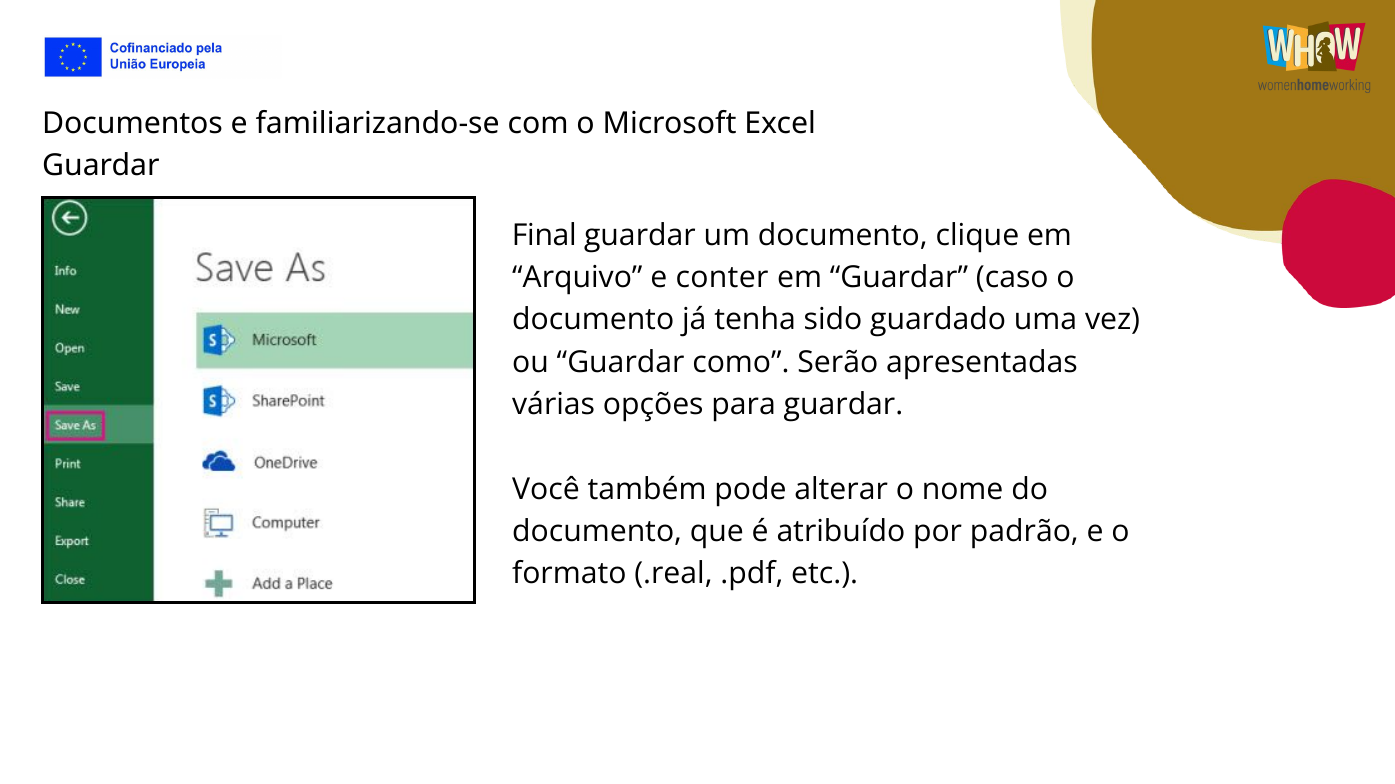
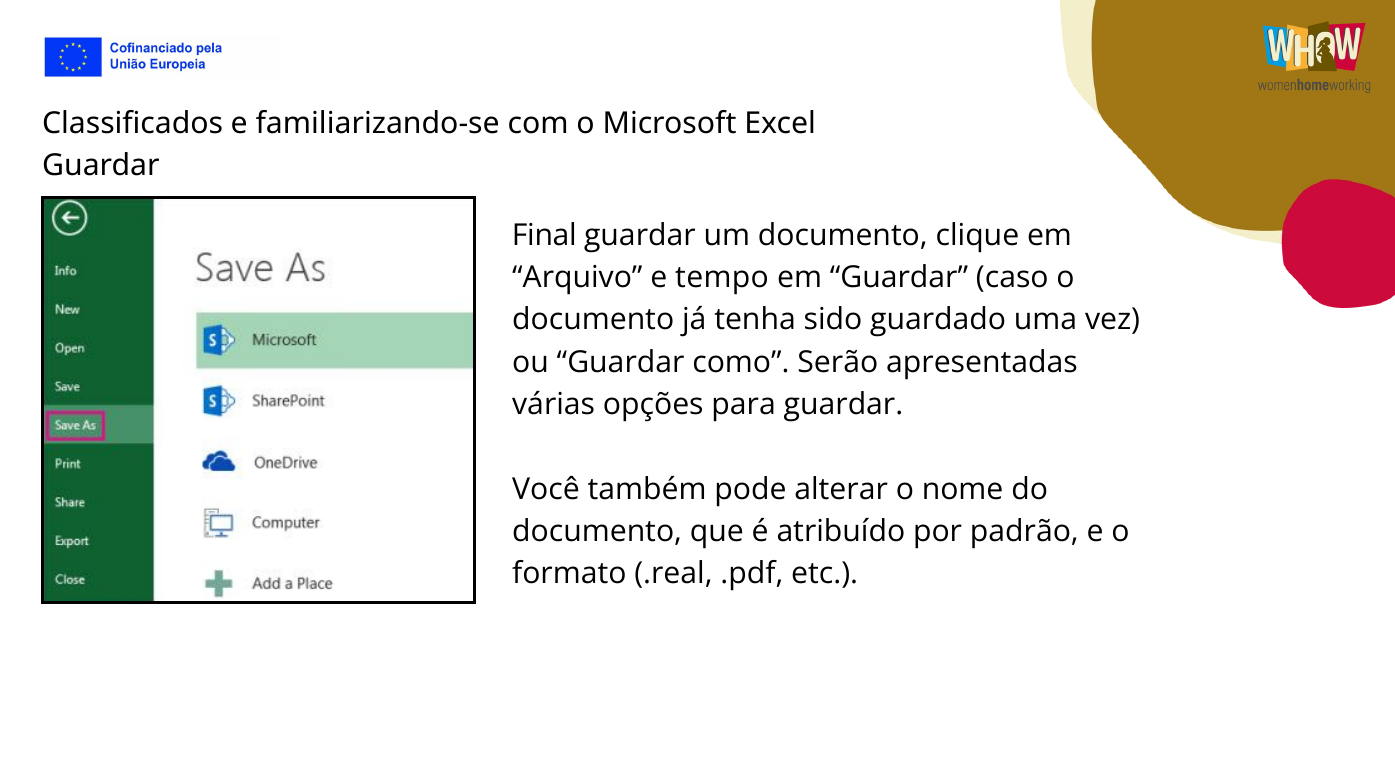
Documentos: Documentos -> Classificados
conter: conter -> tempo
